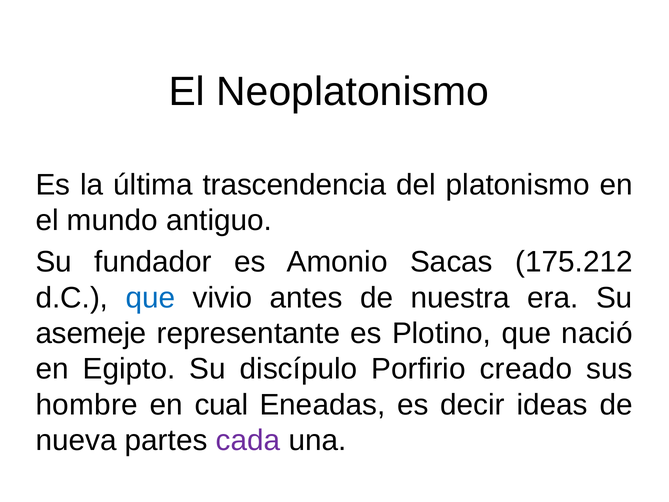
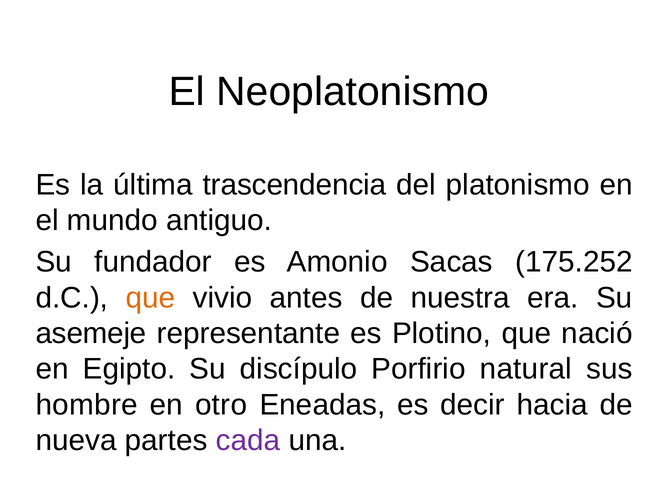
175.212: 175.212 -> 175.252
que at (151, 298) colour: blue -> orange
creado: creado -> natural
cual: cual -> otro
ideas: ideas -> hacia
